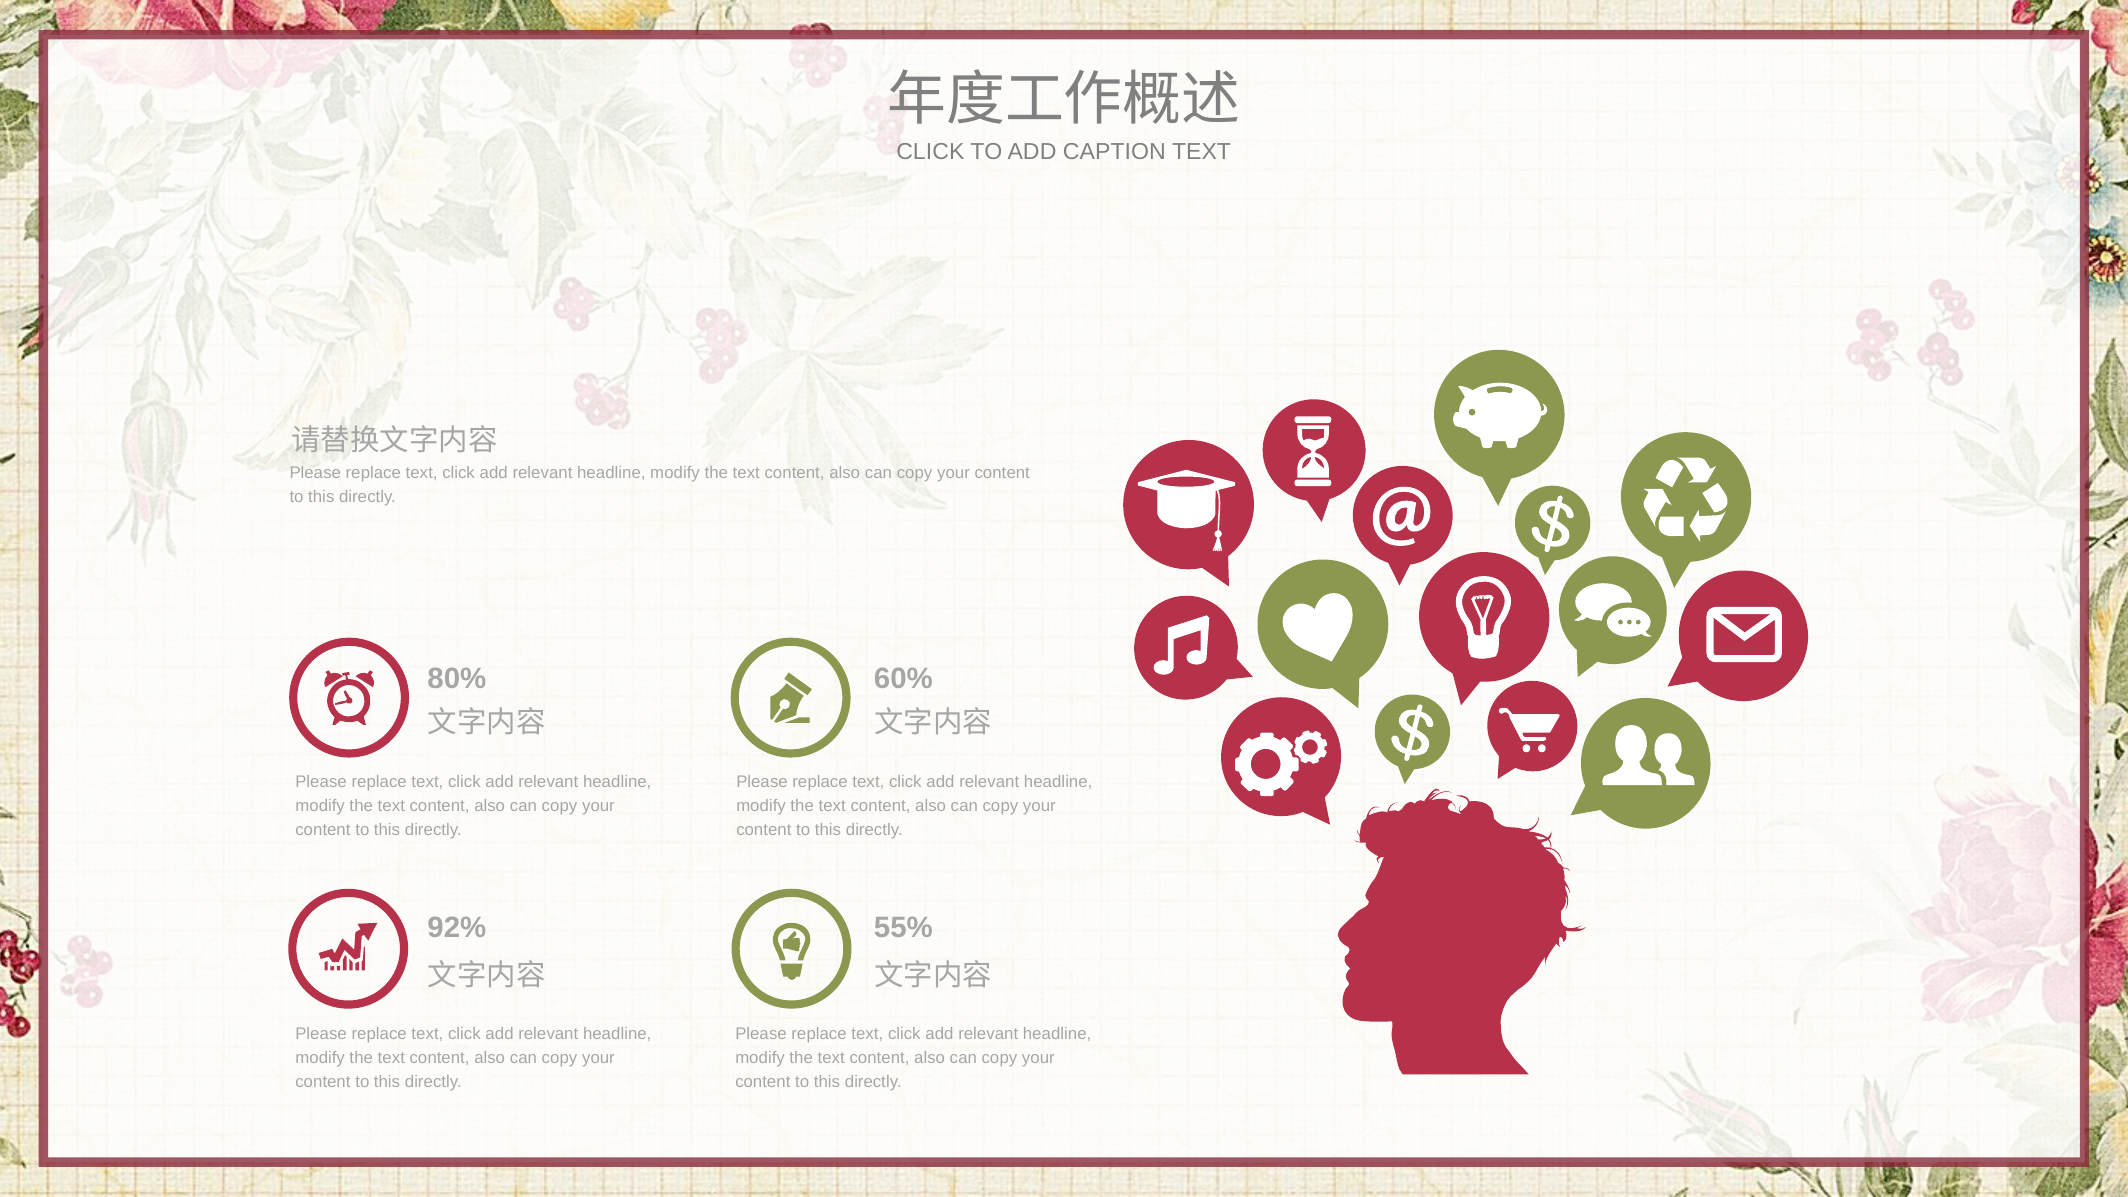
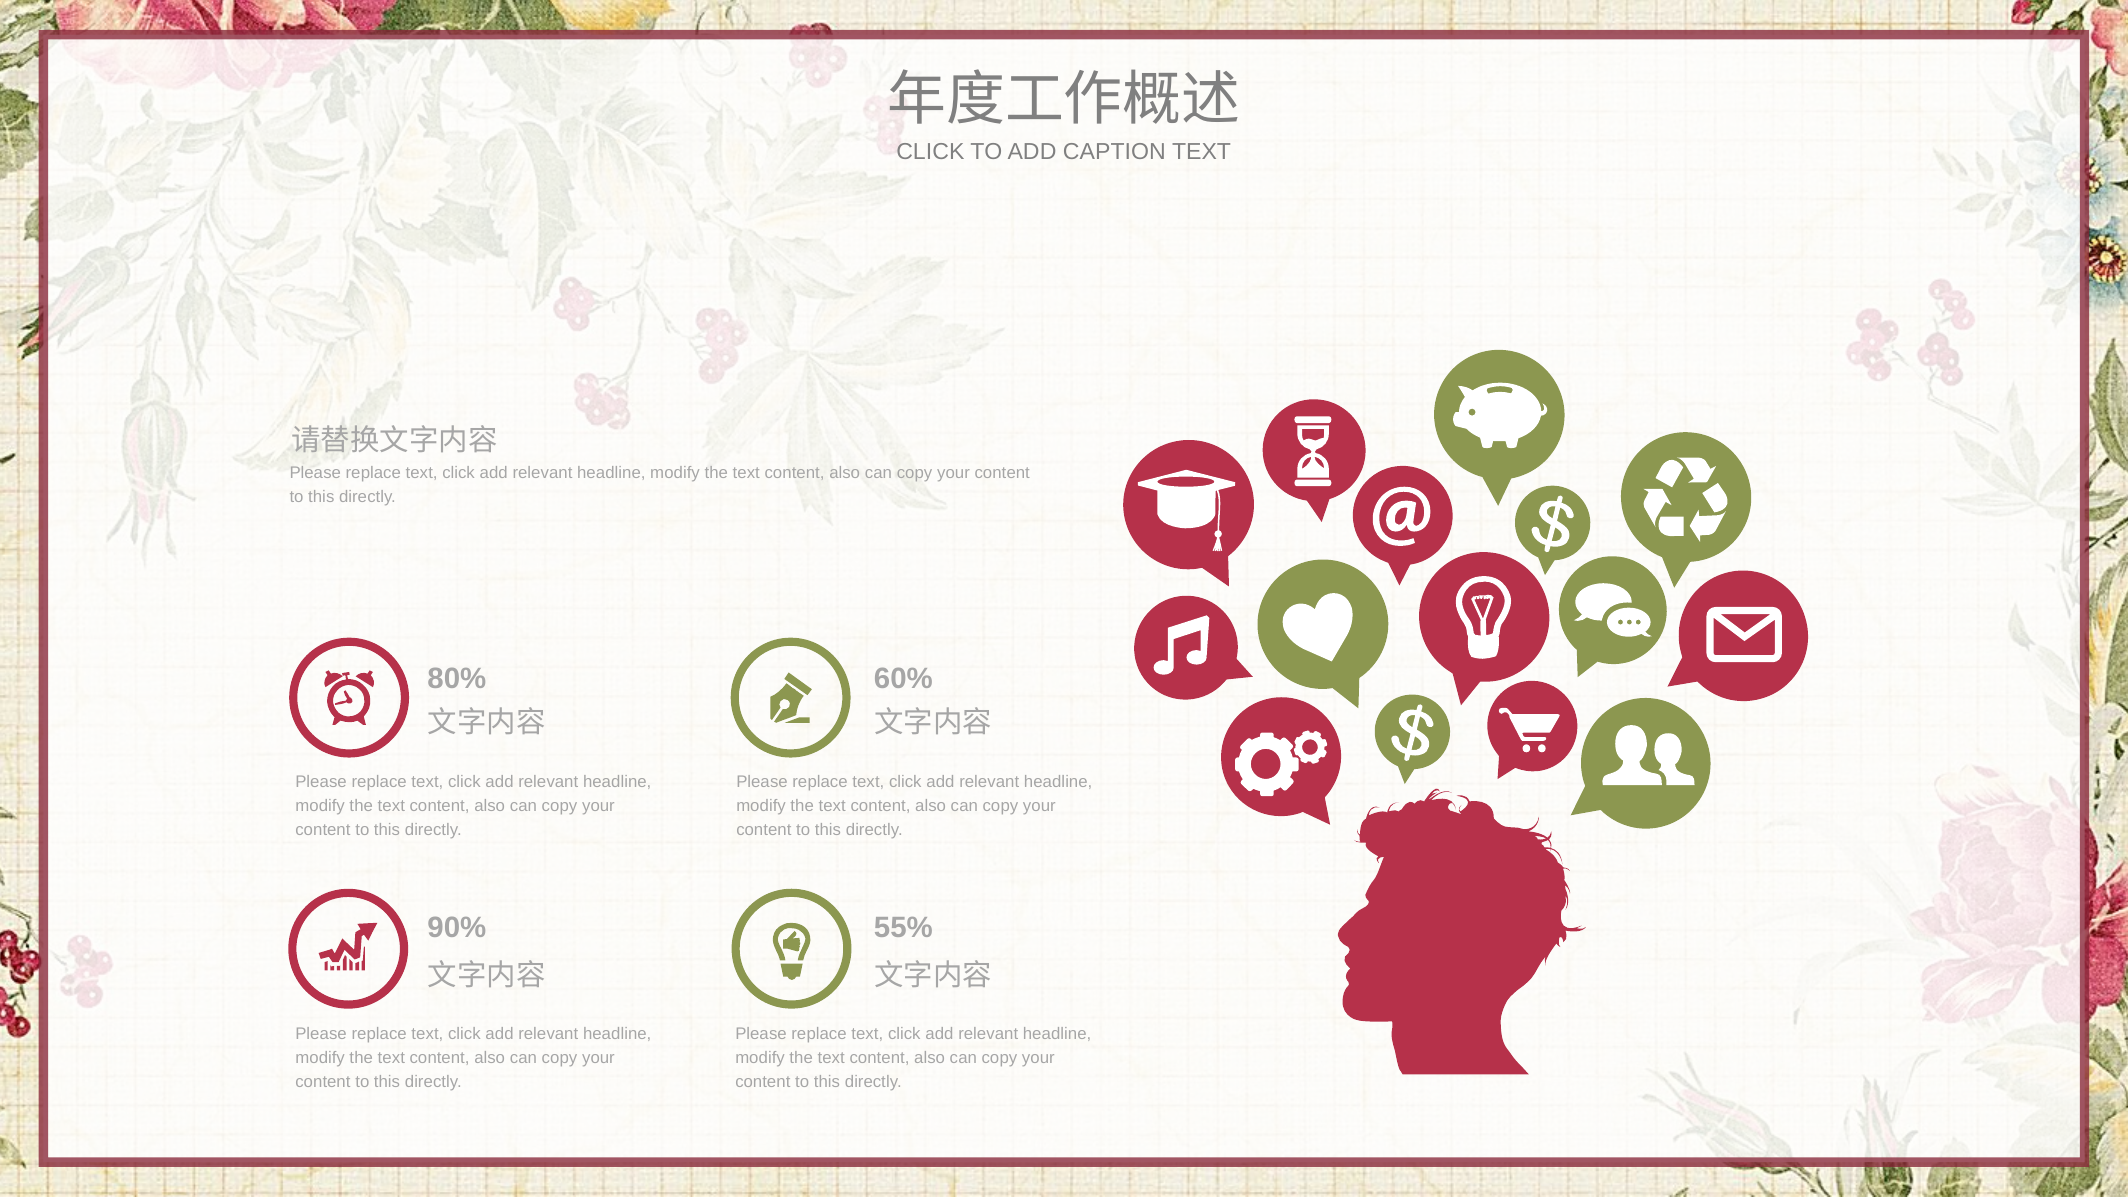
92%: 92% -> 90%
